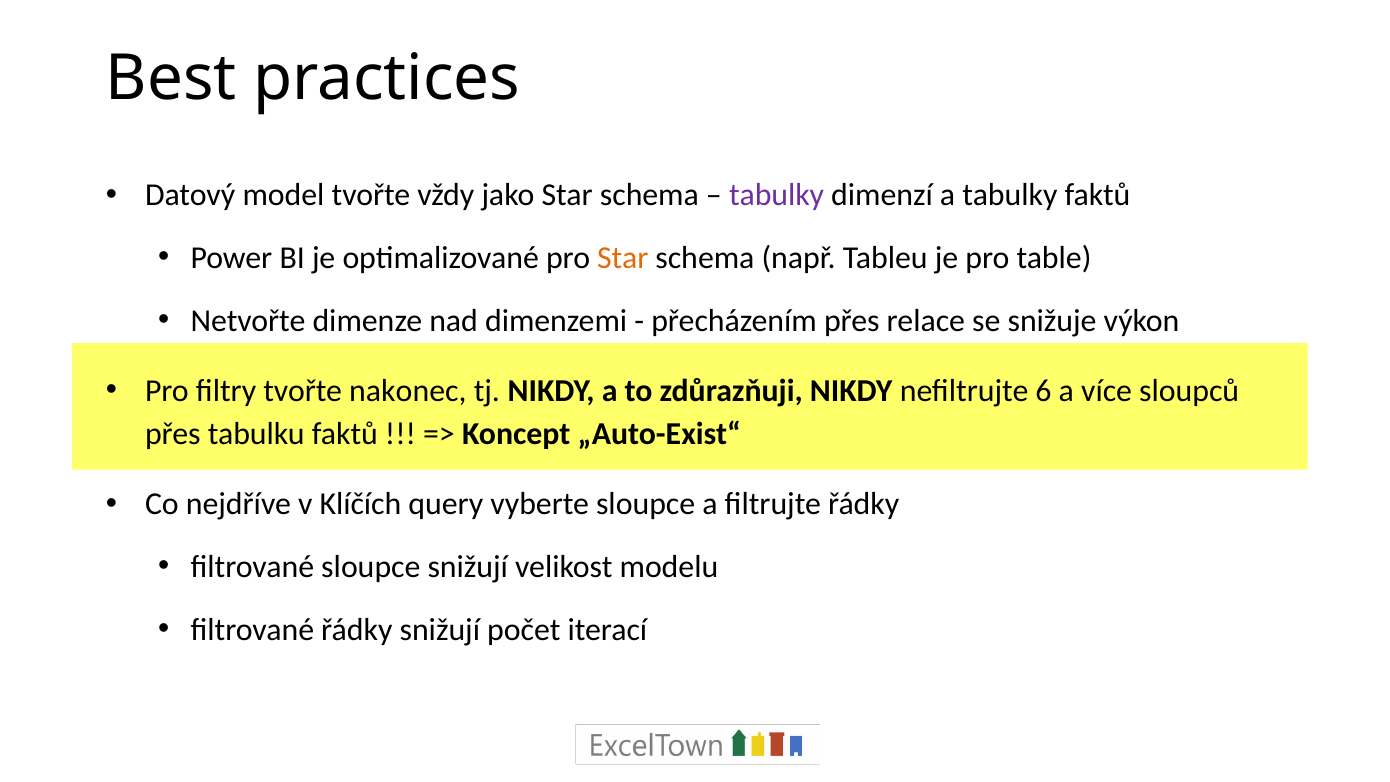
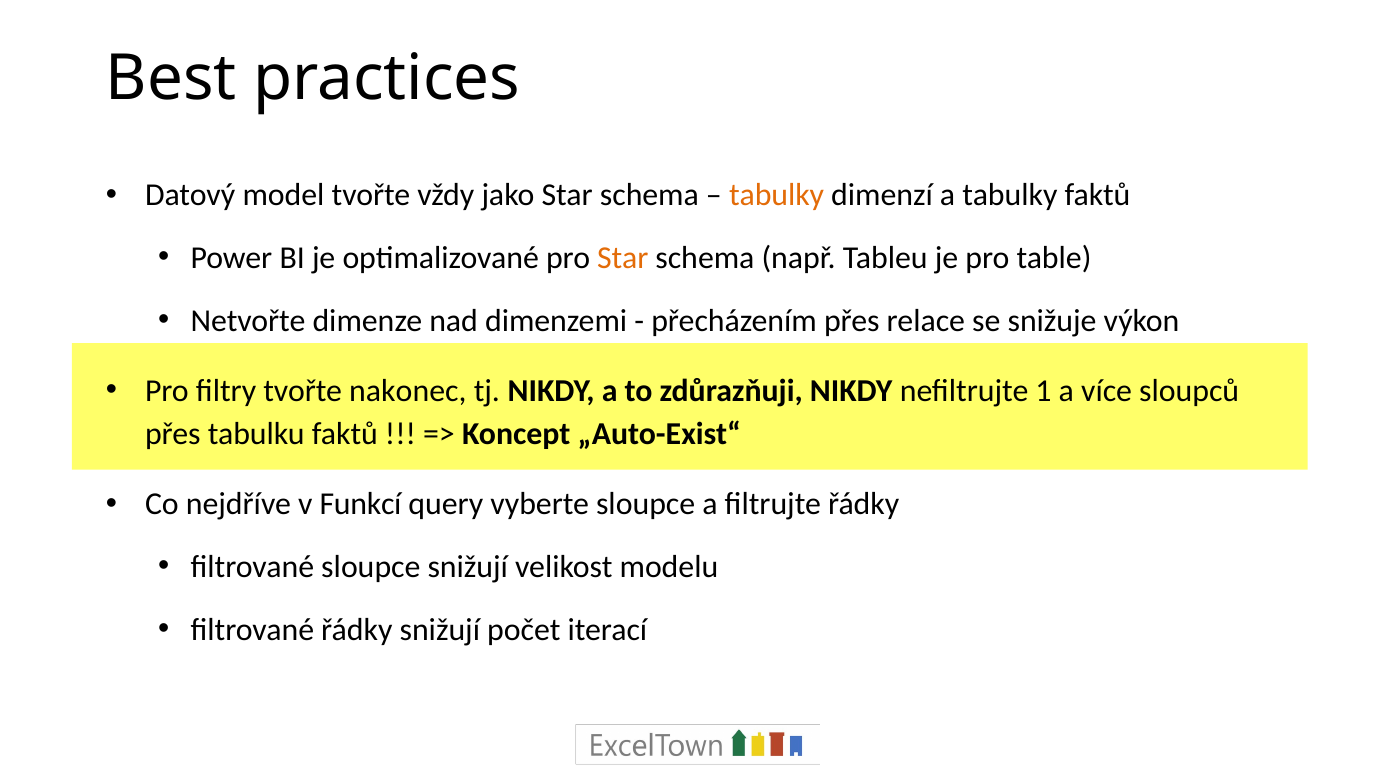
tabulky at (777, 195) colour: purple -> orange
6: 6 -> 1
Klíčích: Klíčích -> Funkcí
